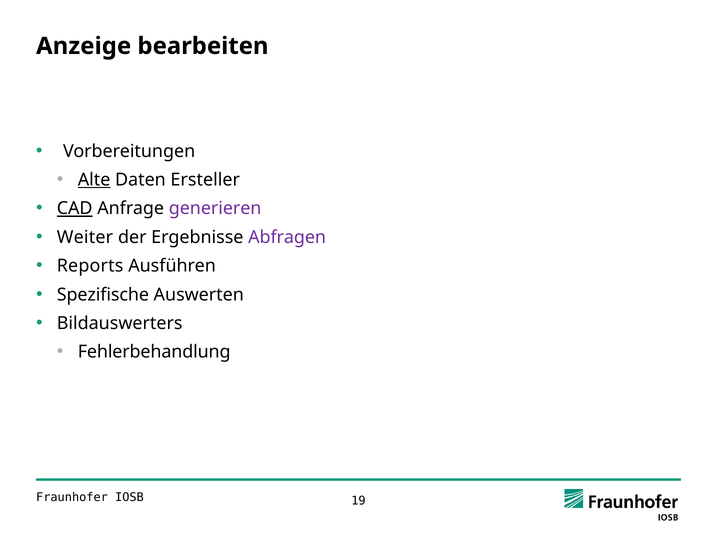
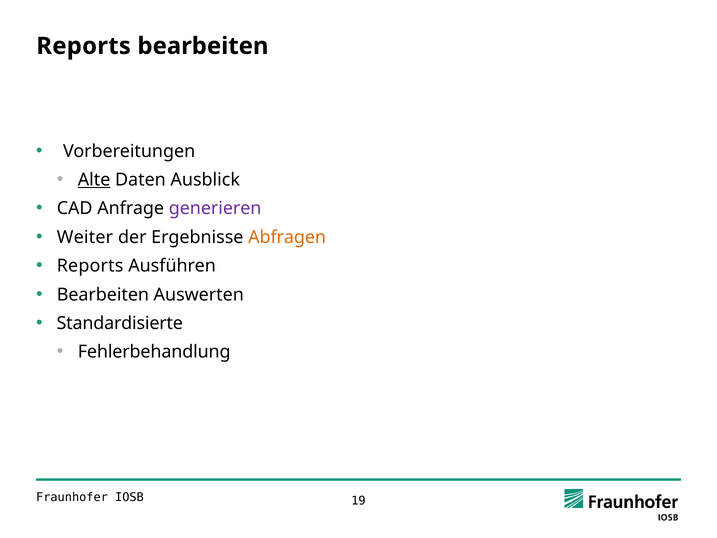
Anzeige at (84, 46): Anzeige -> Reports
Ersteller: Ersteller -> Ausblick
CAD underline: present -> none
Abfragen colour: purple -> orange
Spezifische at (103, 294): Spezifische -> Bearbeiten
Bildauswerters: Bildauswerters -> Standardisierte
